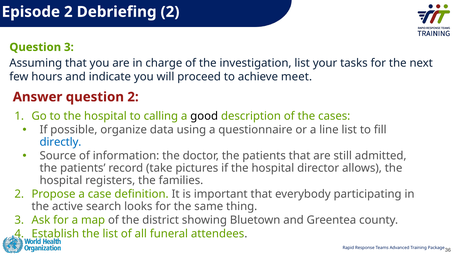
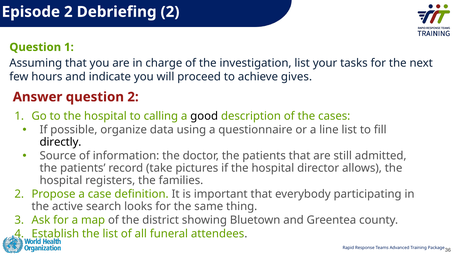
Question 3: 3 -> 1
meet: meet -> gives
directly colour: blue -> black
